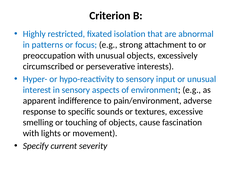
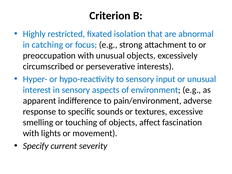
patterns: patterns -> catching
cause: cause -> affect
